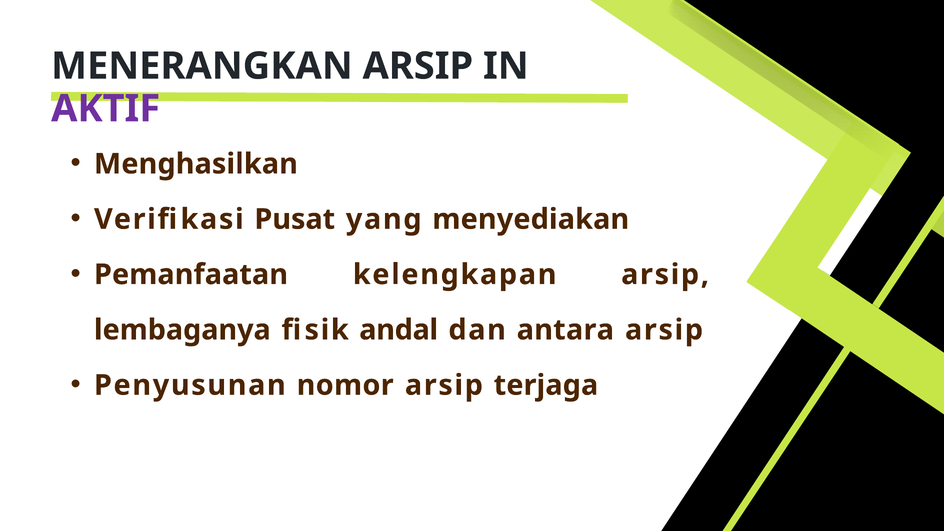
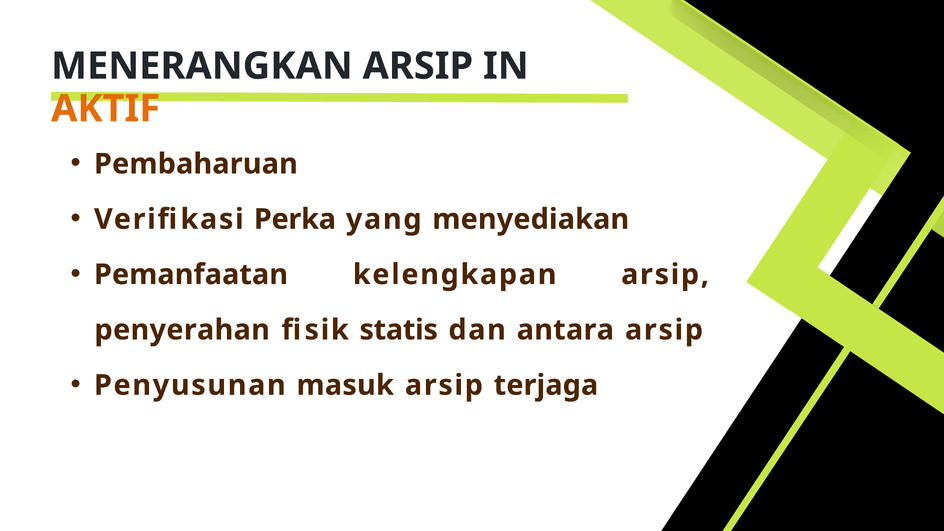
AKTIF colour: purple -> orange
Menghasilkan: Menghasilkan -> Pembaharuan
Pusat: Pusat -> Perka
lembaganya: lembaganya -> penyerahan
andal: andal -> statis
nomor: nomor -> masuk
